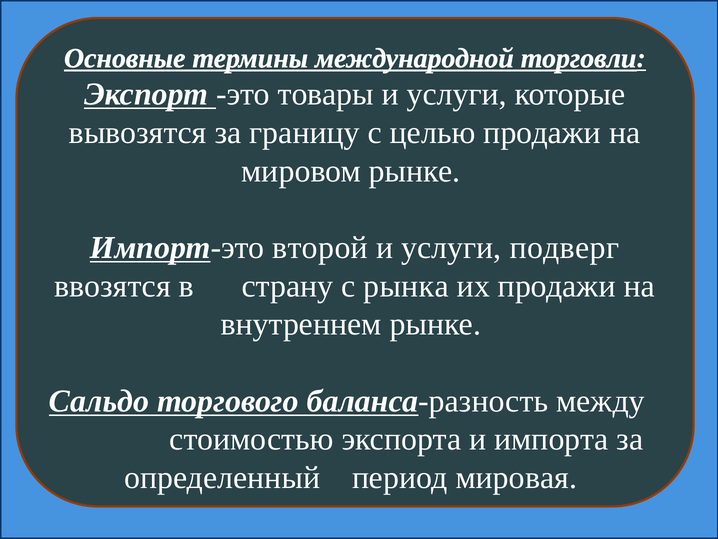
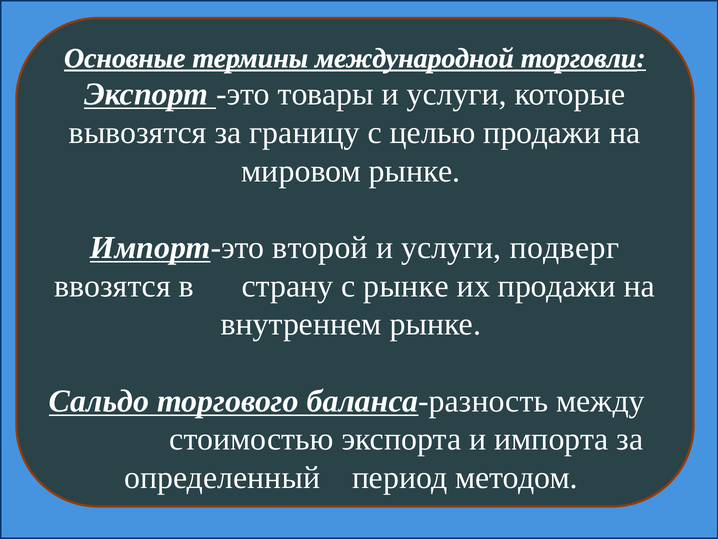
с рынка: рынка -> рынке
мировая: мировая -> методом
